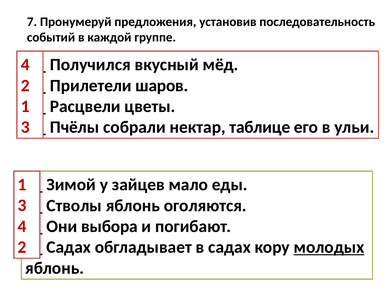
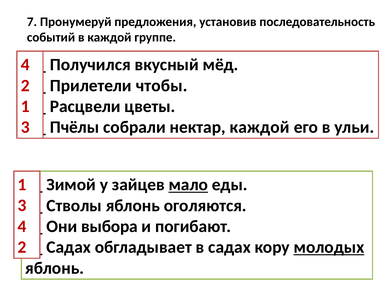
шаров: шаров -> чтобы
нектар таблице: таблице -> каждой
мало underline: none -> present
